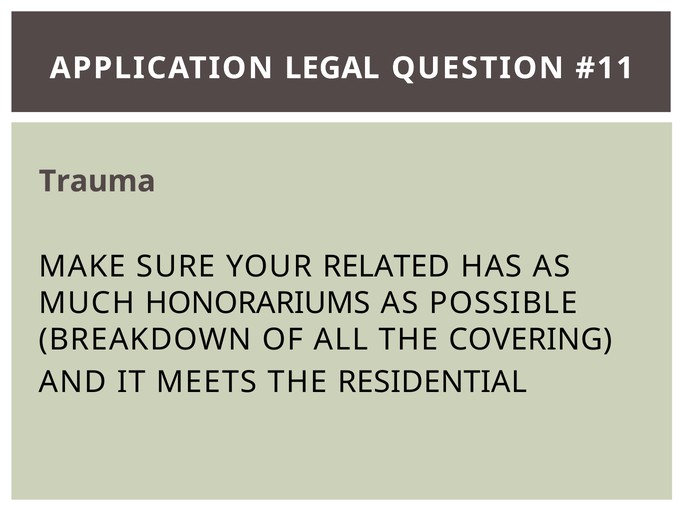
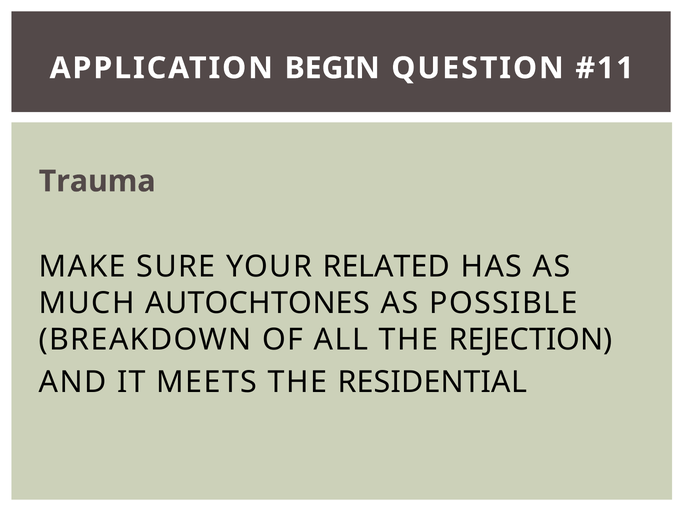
LEGAL: LEGAL -> BEGIN
HONORARIUMS: HONORARIUMS -> AUTOCHTONES
COVERING: COVERING -> REJECTION
